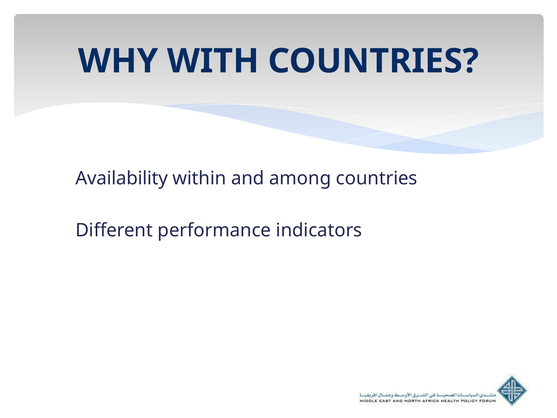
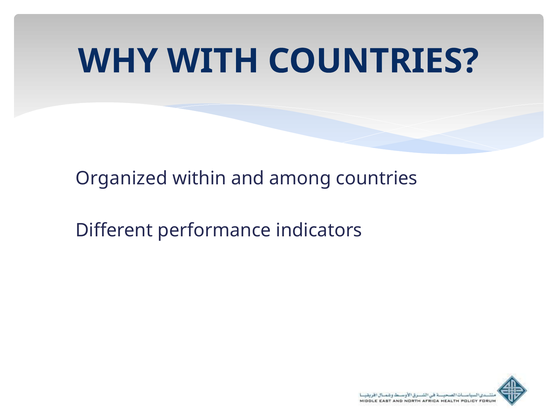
Availability: Availability -> Organized
